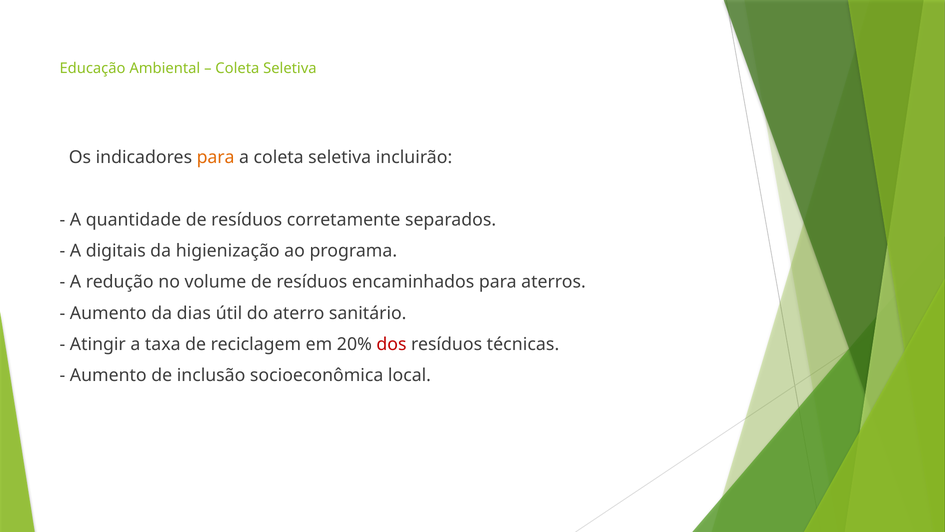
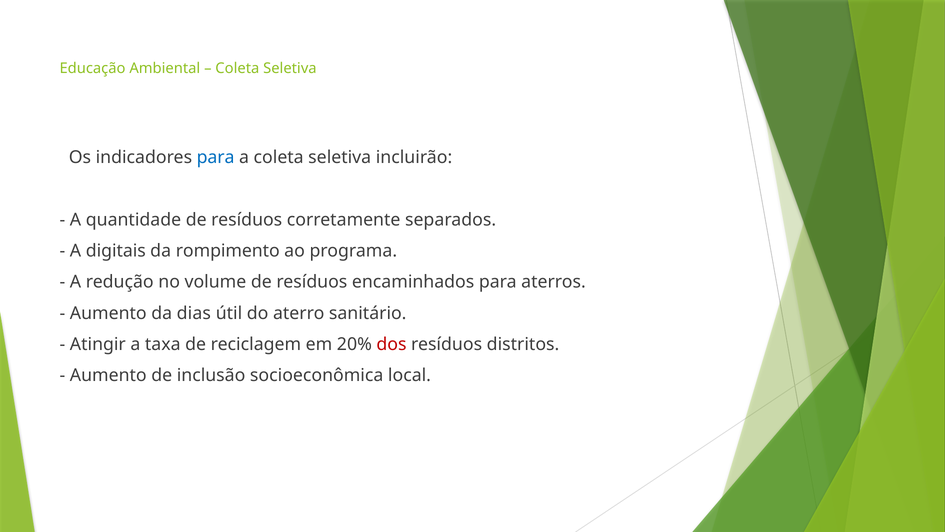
para at (216, 157) colour: orange -> blue
higienização: higienização -> rompimento
técnicas: técnicas -> distritos
